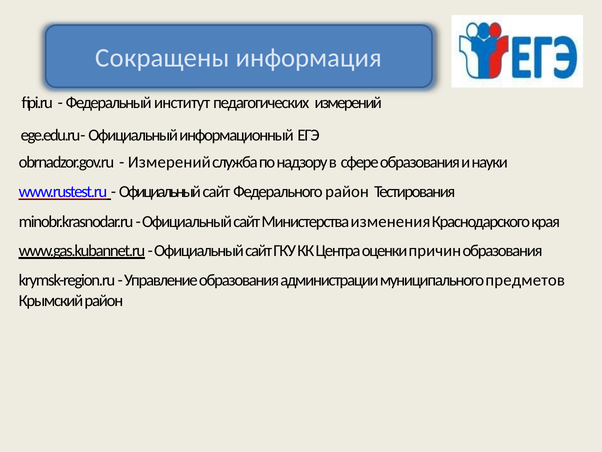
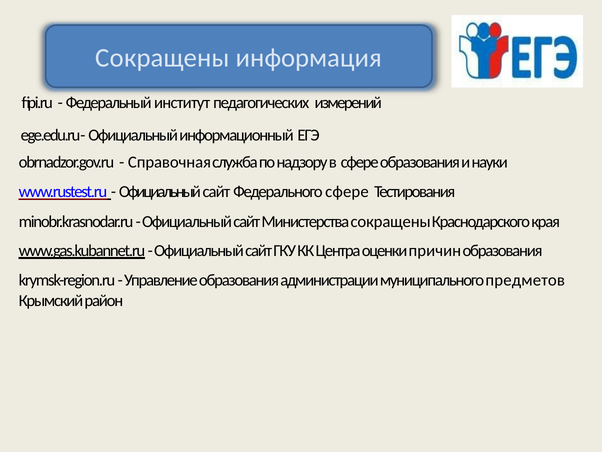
Измерений at (169, 162): Измерений -> Справочная
Федерального район: район -> сфере
Министерства изменения: изменения -> сокращены
